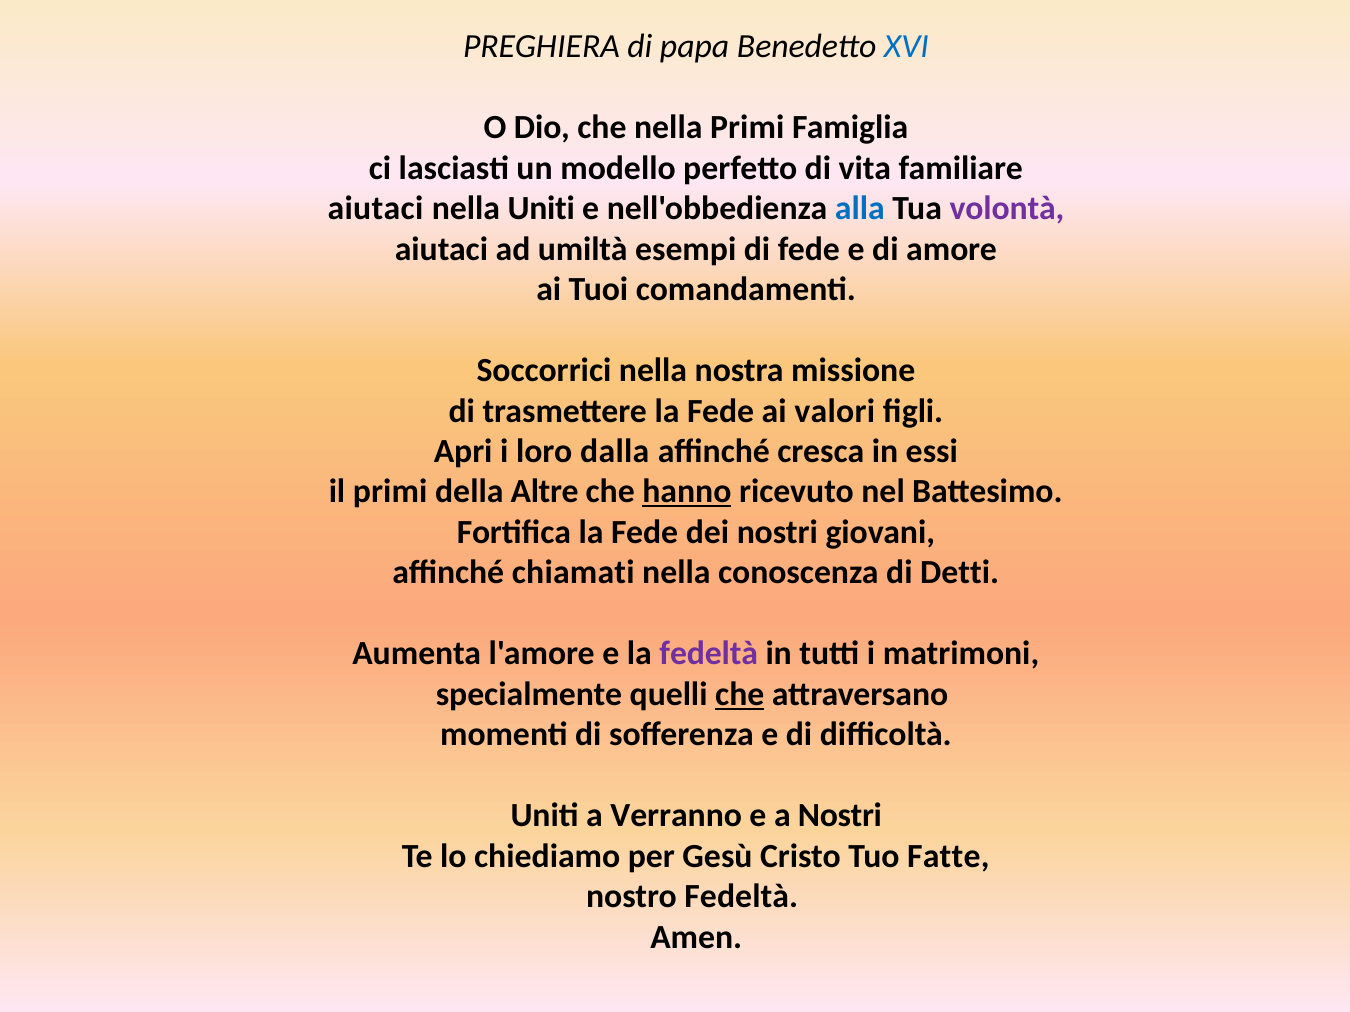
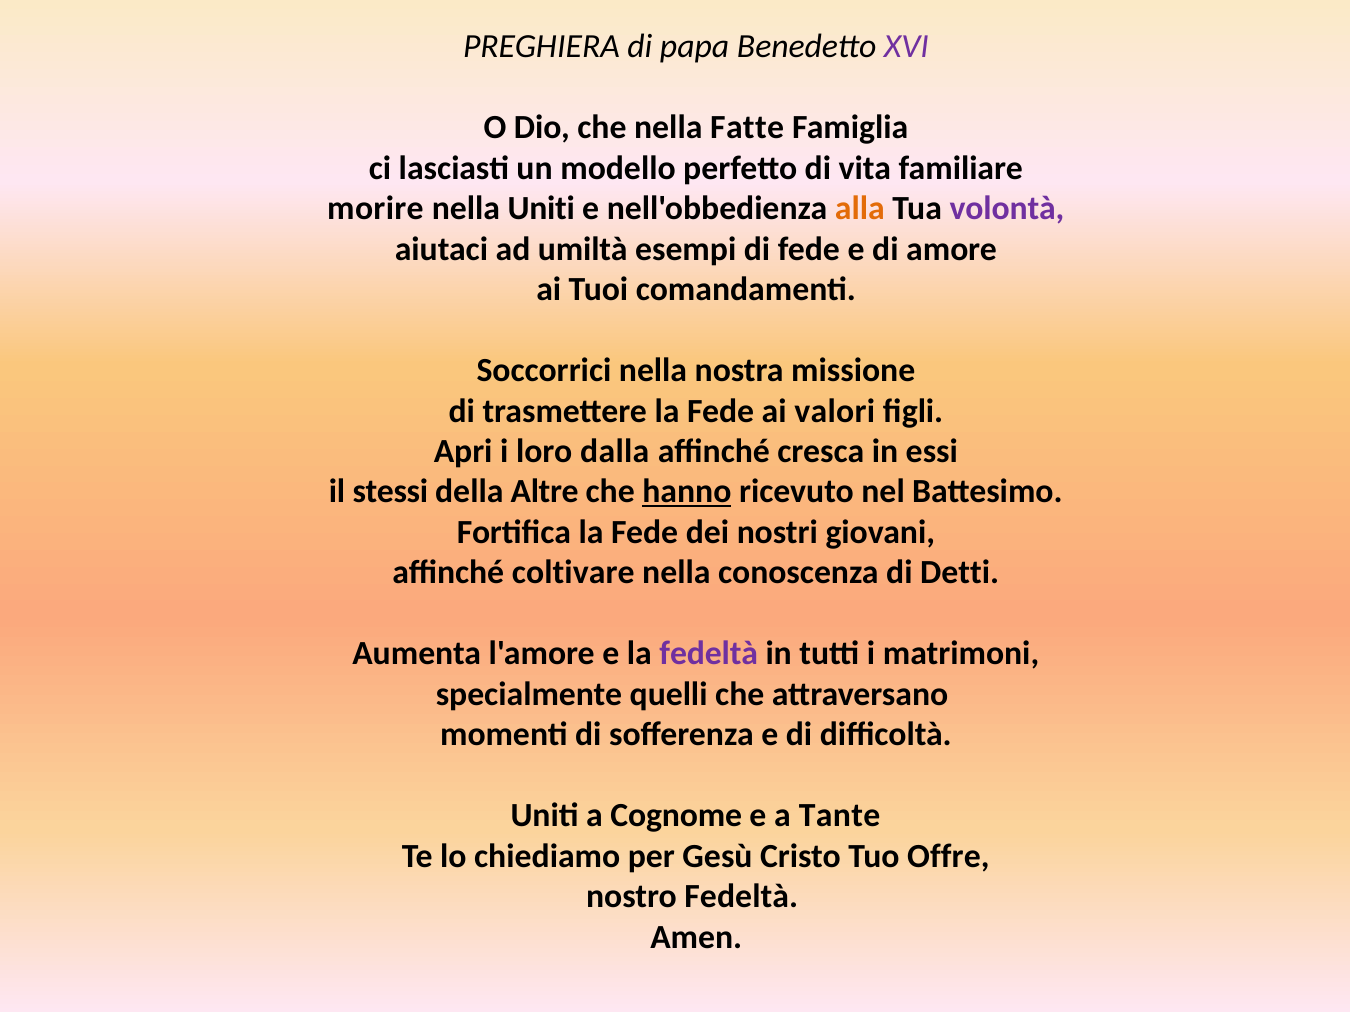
XVI colour: blue -> purple
nella Primi: Primi -> Fatte
aiutaci at (375, 209): aiutaci -> morire
alla colour: blue -> orange
il primi: primi -> stessi
chiamati: chiamati -> coltivare
che at (740, 695) underline: present -> none
Verranno: Verranno -> Cognome
a Nostri: Nostri -> Tante
Fatte: Fatte -> Offre
